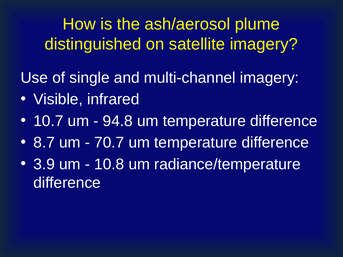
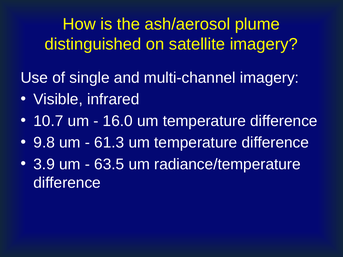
94.8: 94.8 -> 16.0
8.7: 8.7 -> 9.8
70.7: 70.7 -> 61.3
10.8: 10.8 -> 63.5
